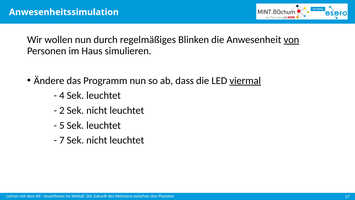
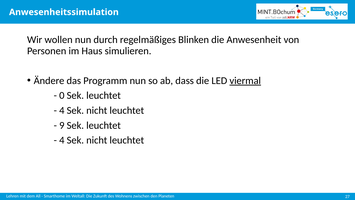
von underline: present -> none
4: 4 -> 0
2 at (62, 110): 2 -> 4
5: 5 -> 9
7 at (62, 140): 7 -> 4
